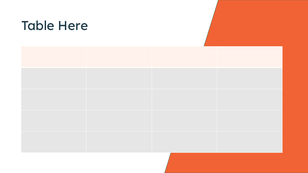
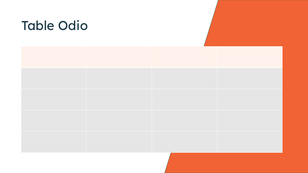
Here: Here -> Odio
